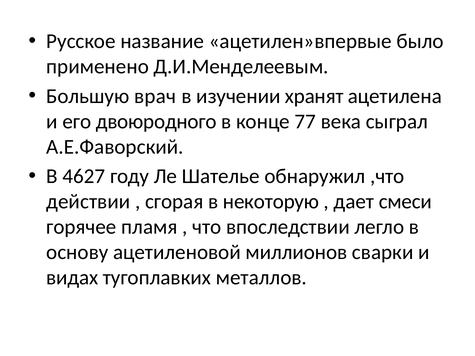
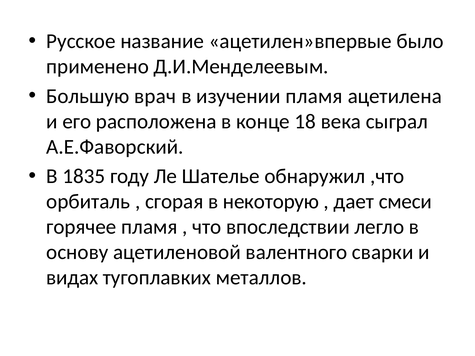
изучении хранят: хранят -> пламя
двоюродного: двоюродного -> расположена
77: 77 -> 18
4627: 4627 -> 1835
действии: действии -> орбиталь
миллионов: миллионов -> валентного
